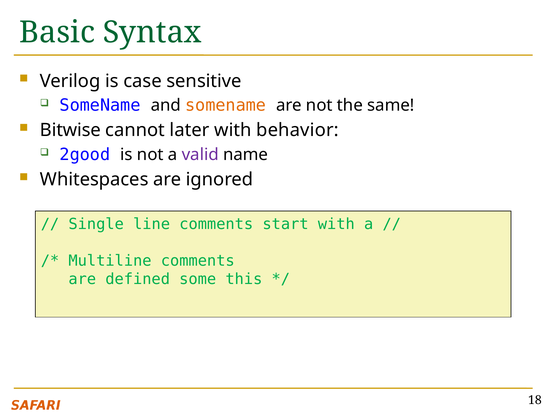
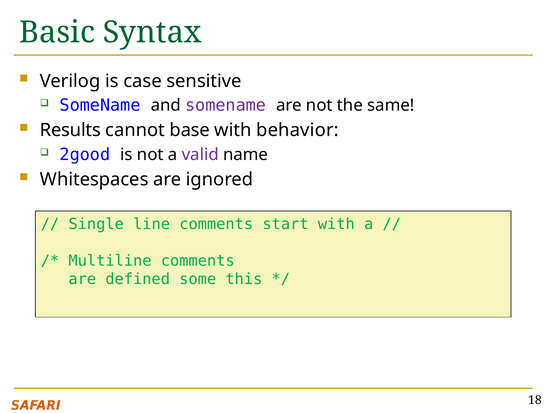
somename at (226, 105) colour: orange -> purple
Bitwise: Bitwise -> Results
later: later -> base
